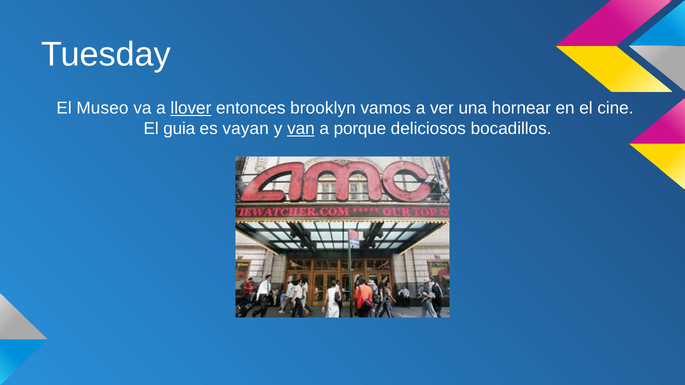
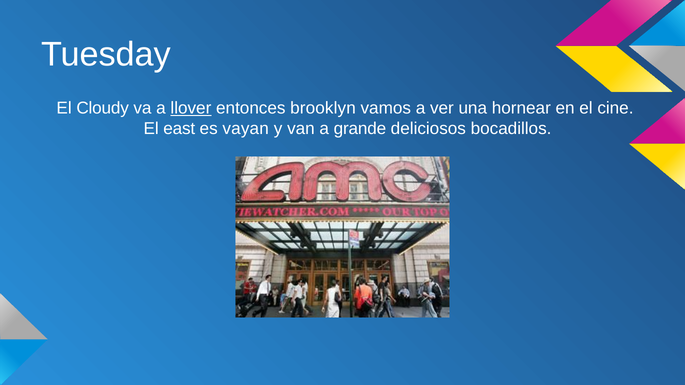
Museo: Museo -> Cloudy
guia: guia -> east
van underline: present -> none
porque: porque -> grande
